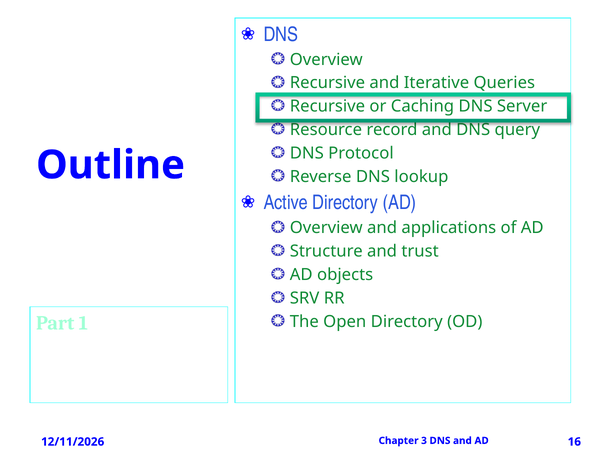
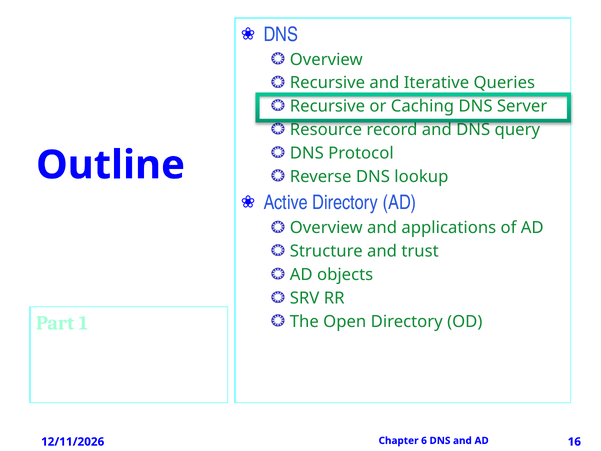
3: 3 -> 6
